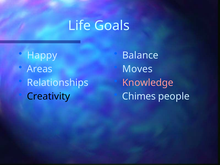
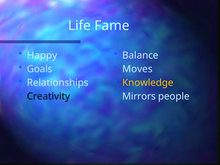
Goals: Goals -> Fame
Areas: Areas -> Goals
Knowledge colour: pink -> yellow
Chimes: Chimes -> Mirrors
